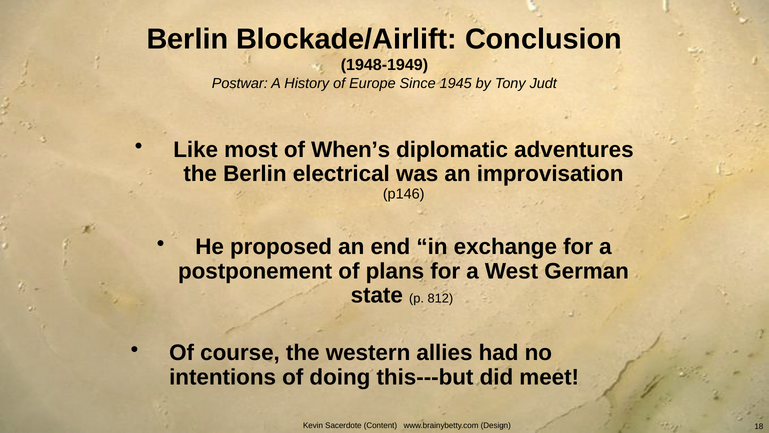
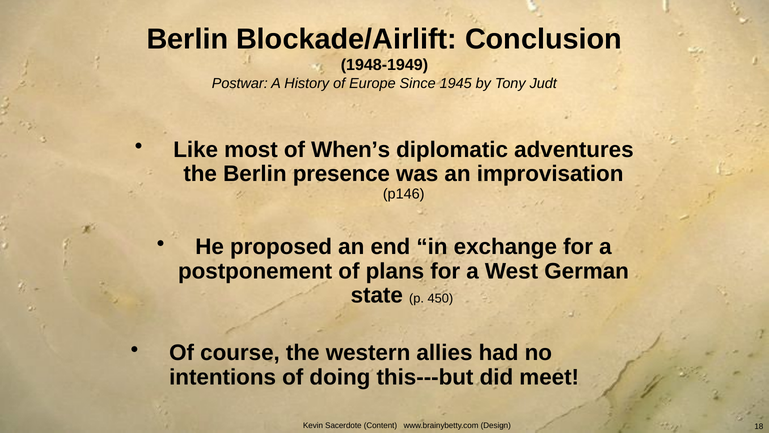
electrical: electrical -> presence
812: 812 -> 450
